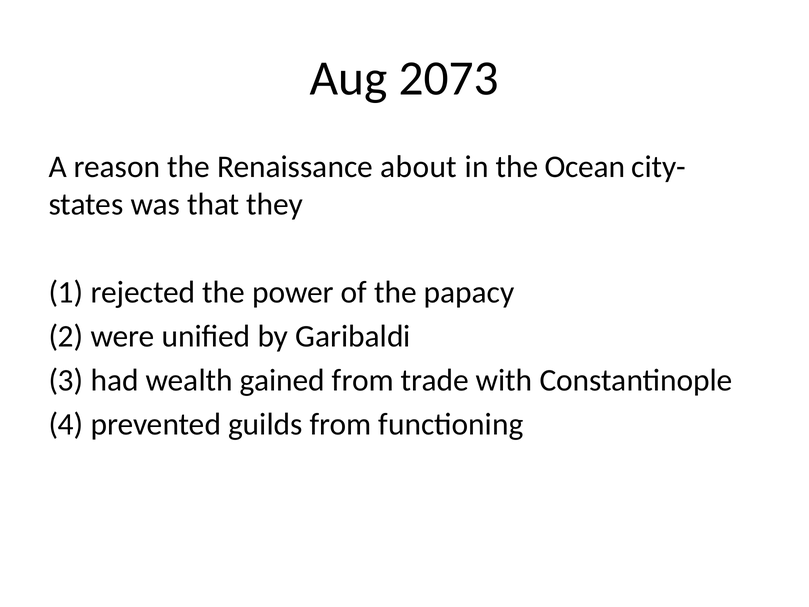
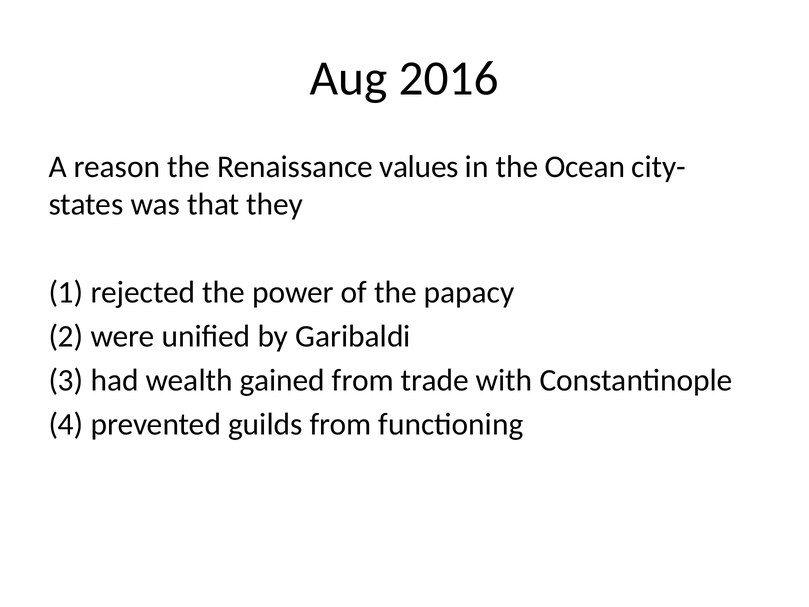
2073: 2073 -> 2016
about: about -> values
